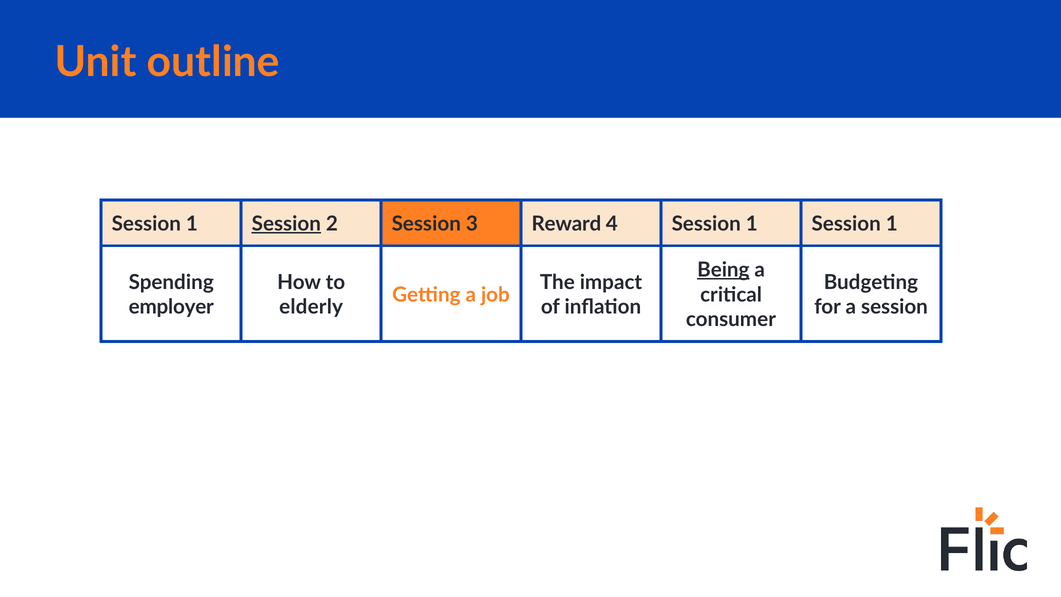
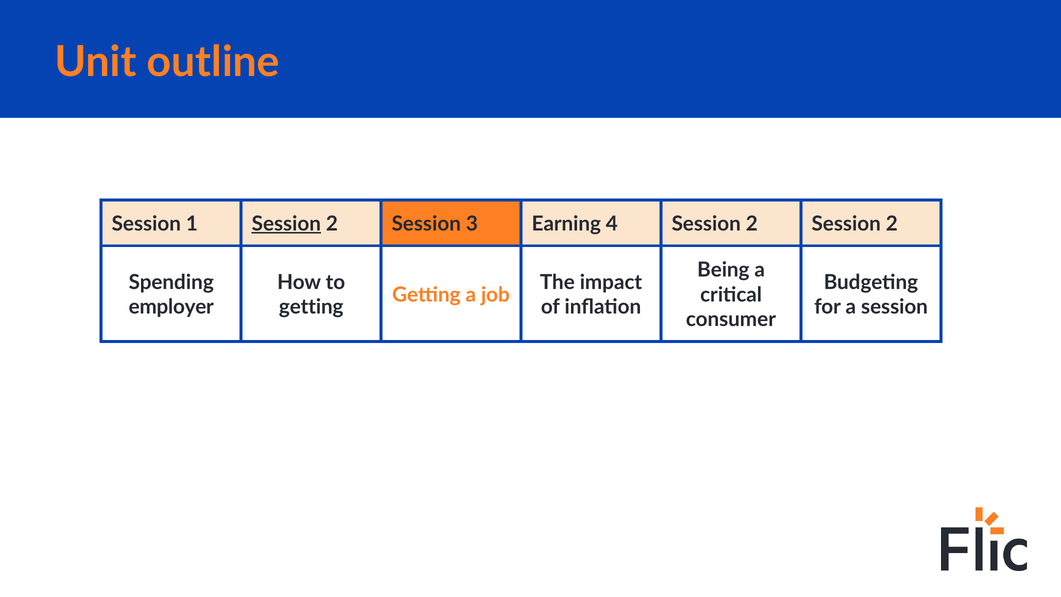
Reward: Reward -> Earning
4 Session 1: 1 -> 2
1 at (892, 224): 1 -> 2
Being underline: present -> none
elderly at (311, 307): elderly -> getting
